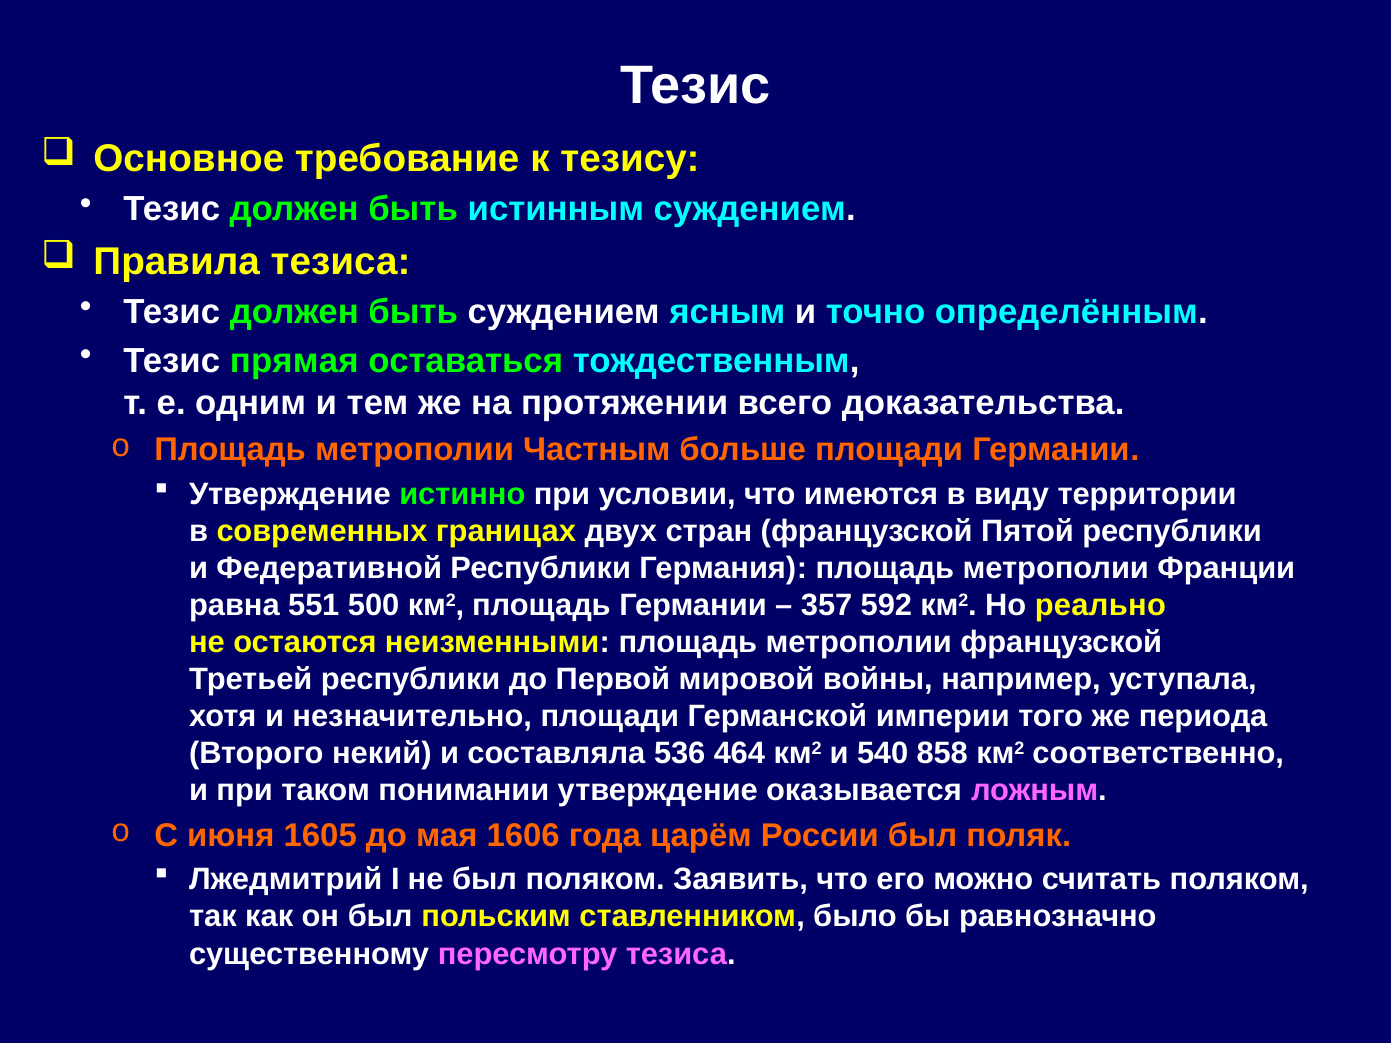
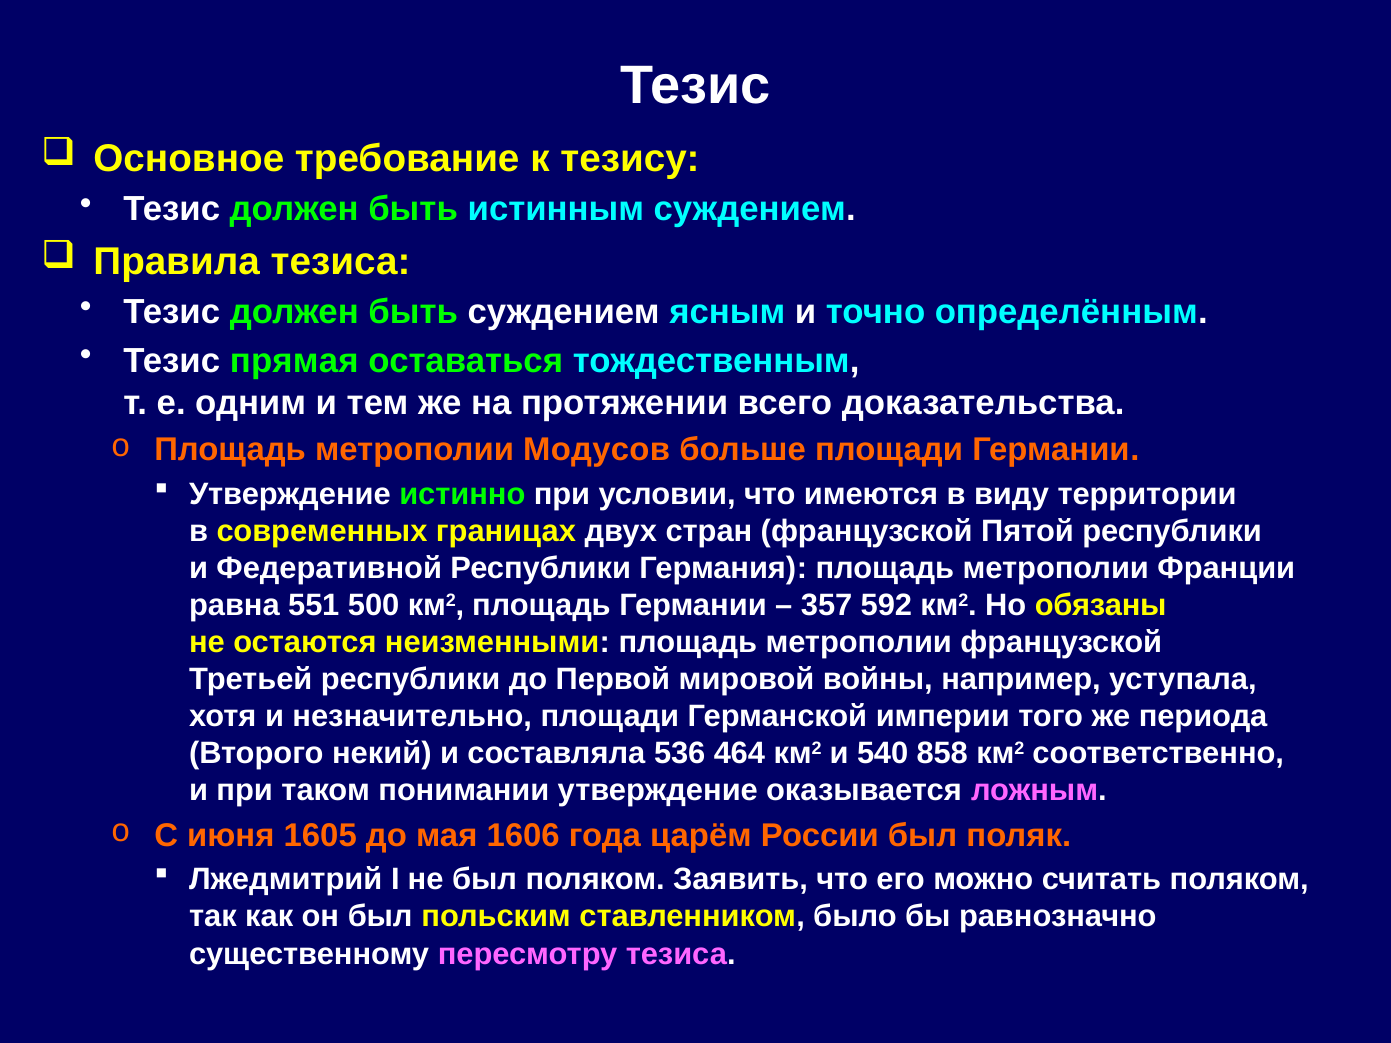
Частным: Частным -> Модусов
реально: реально -> обязаны
